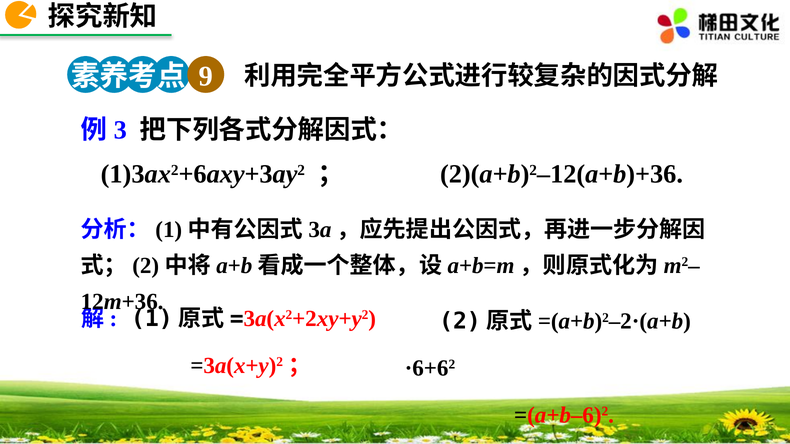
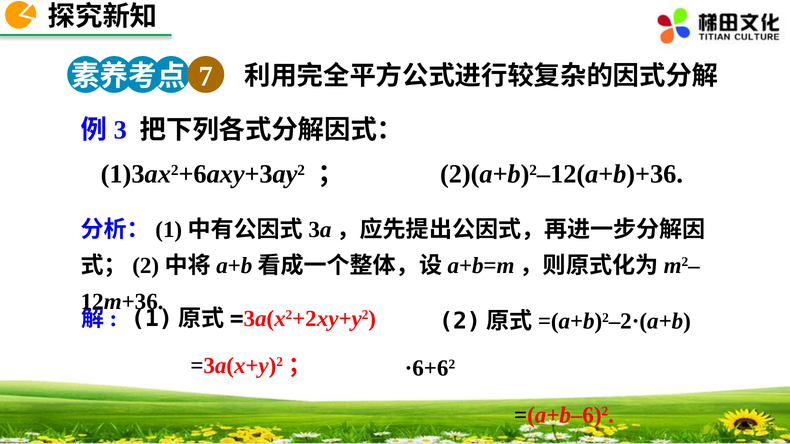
9: 9 -> 7
